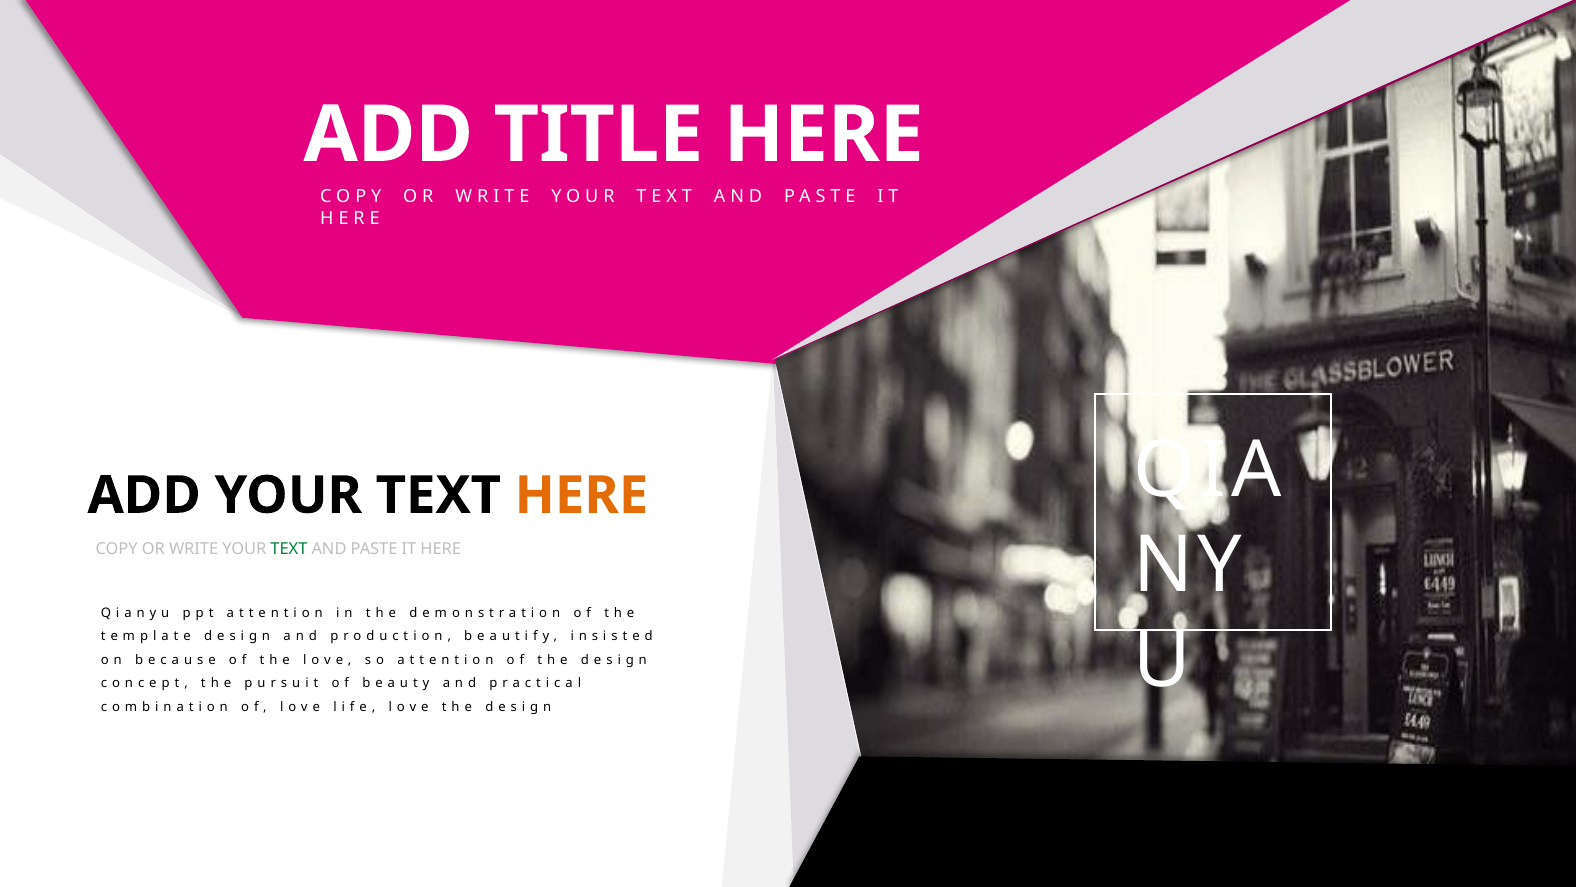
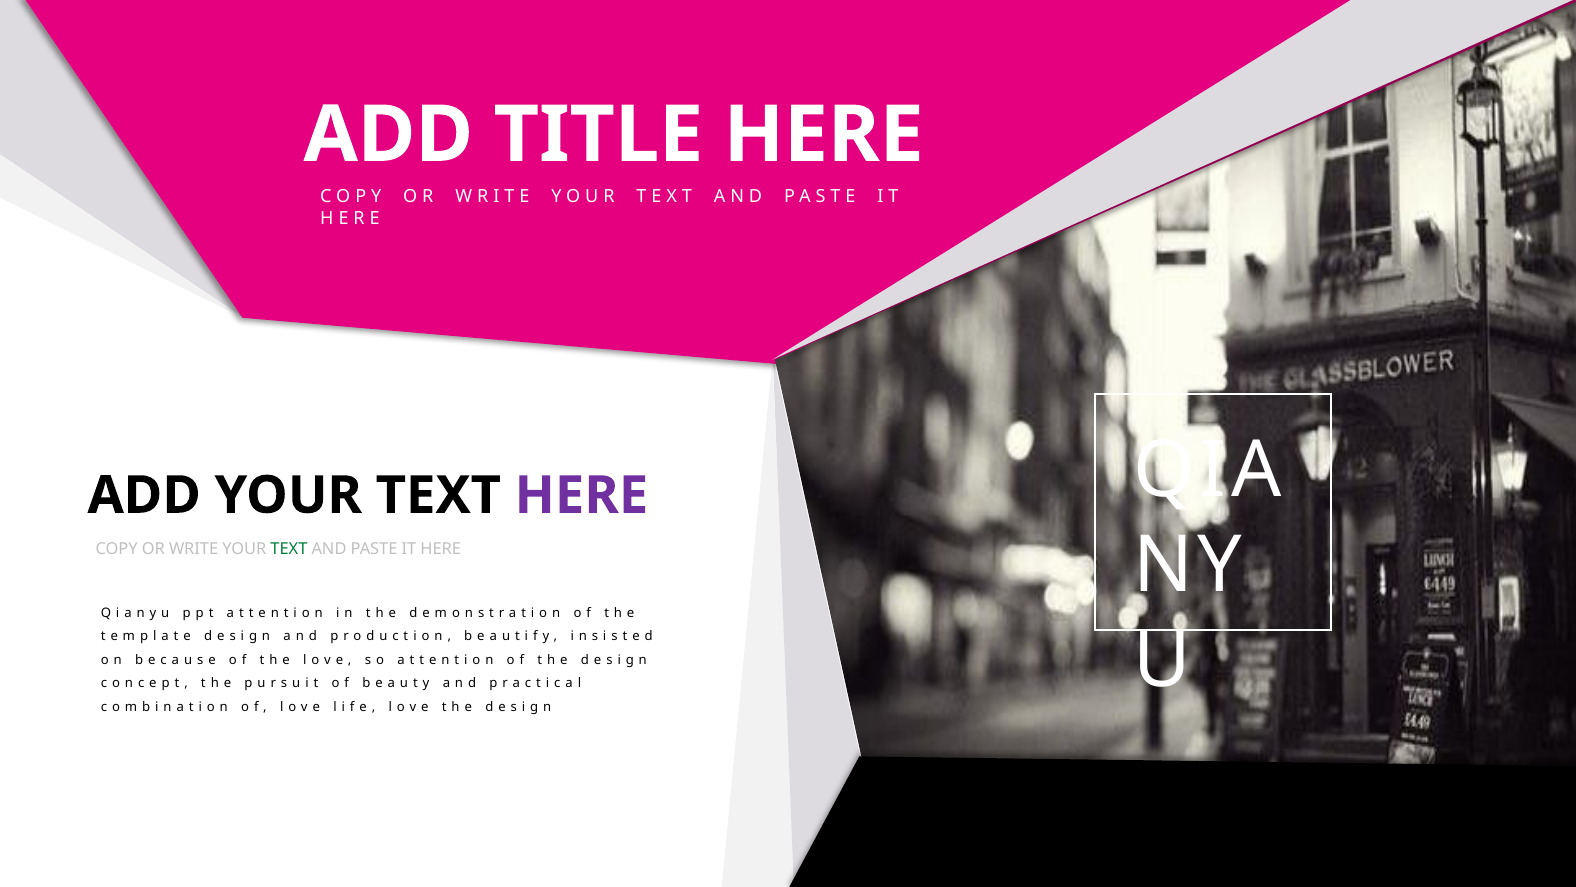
HERE at (581, 495) colour: orange -> purple
